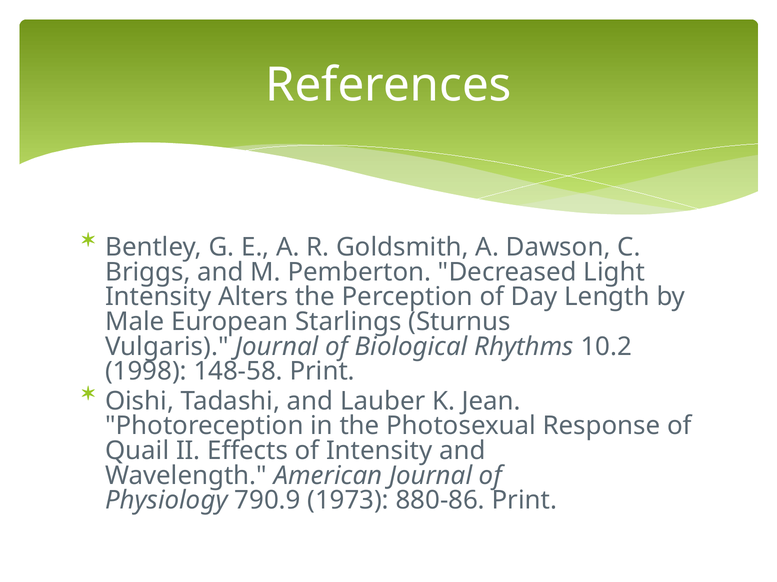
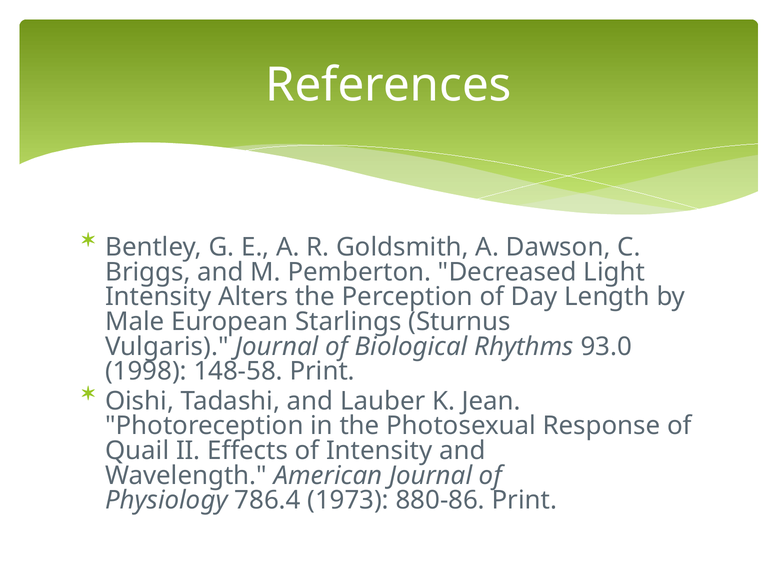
10.2: 10.2 -> 93.0
790.9: 790.9 -> 786.4
